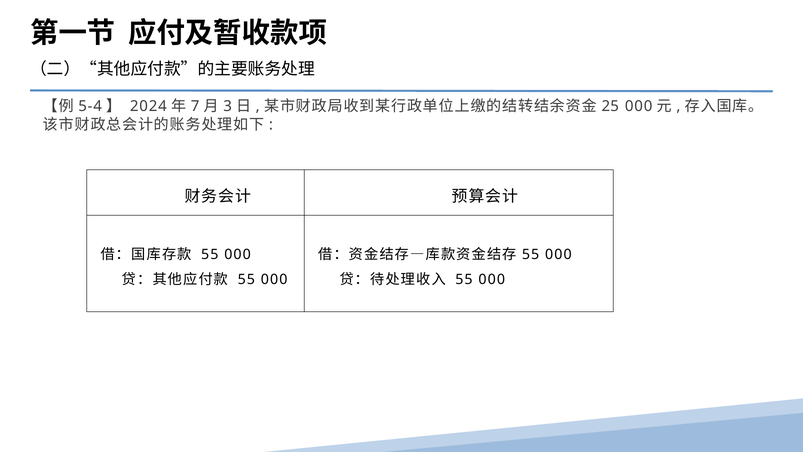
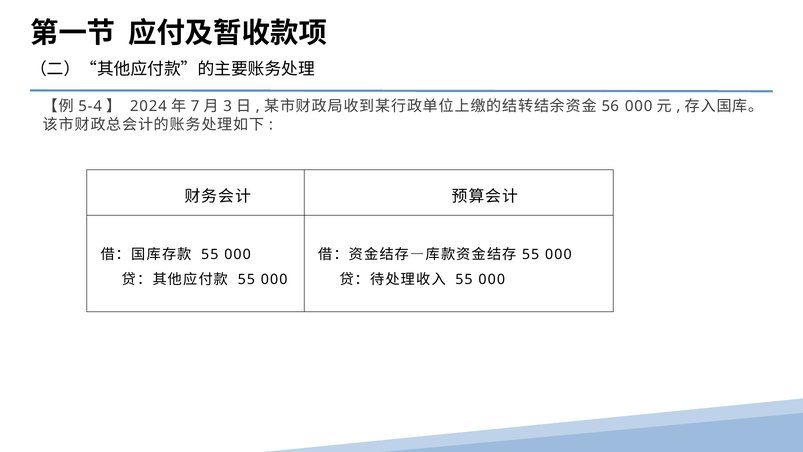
25: 25 -> 56
